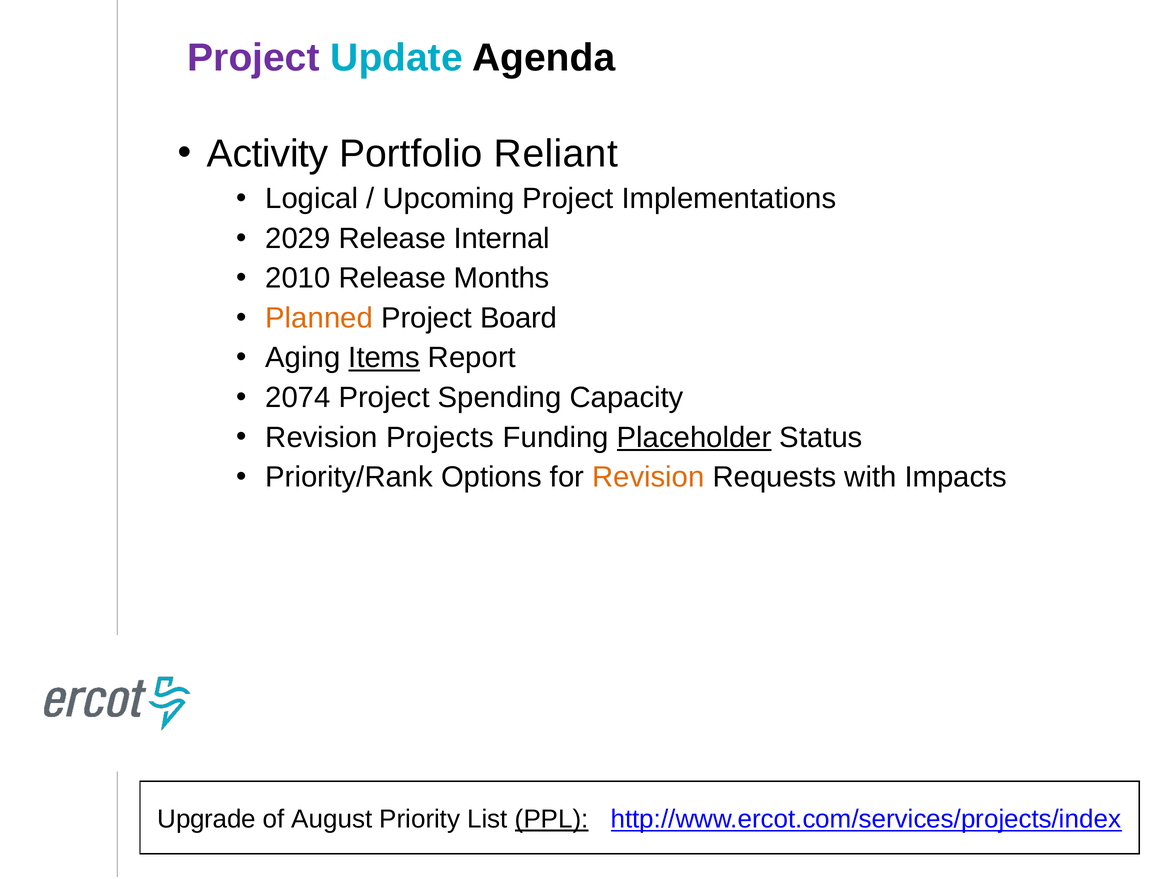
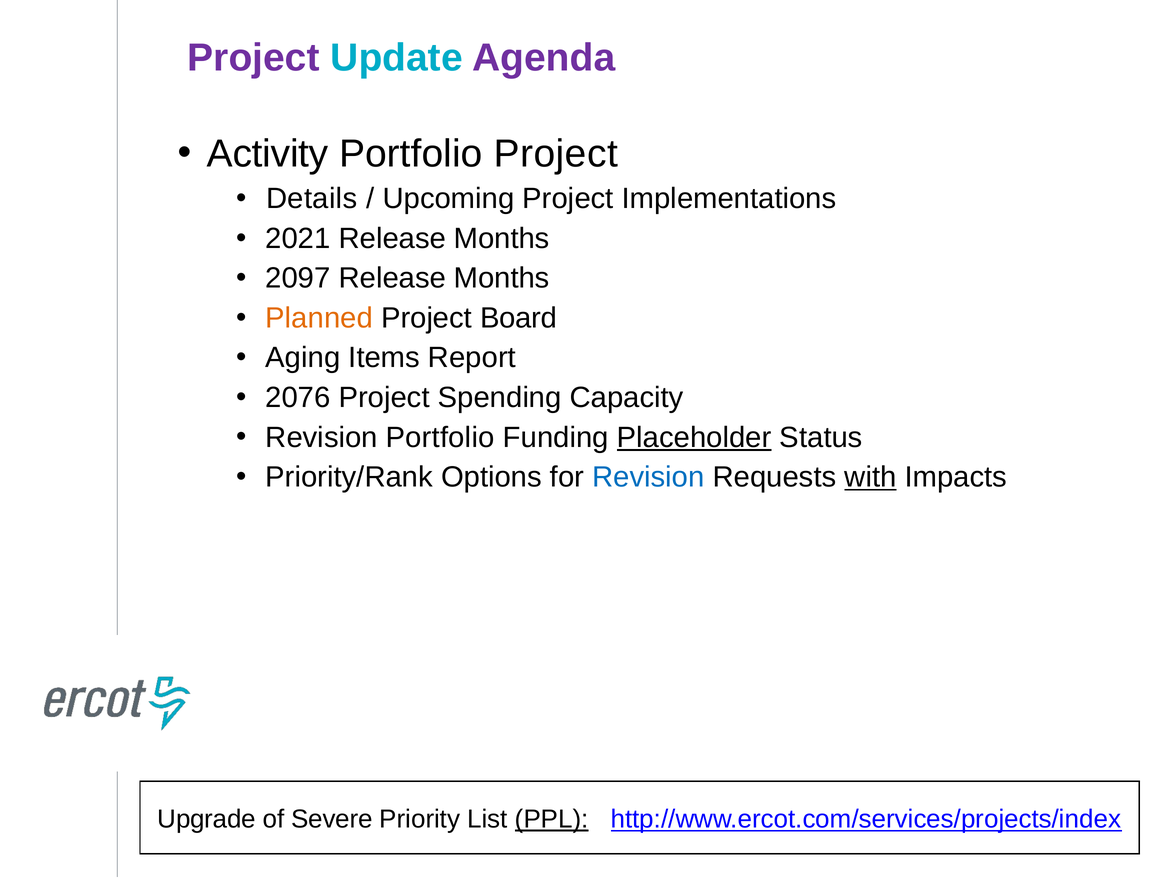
Agenda colour: black -> purple
Portfolio Reliant: Reliant -> Project
Logical: Logical -> Details
2029: 2029 -> 2021
Internal at (502, 238): Internal -> Months
2010: 2010 -> 2097
Items underline: present -> none
2074: 2074 -> 2076
Revision Projects: Projects -> Portfolio
Revision at (648, 477) colour: orange -> blue
with underline: none -> present
August: August -> Severe
